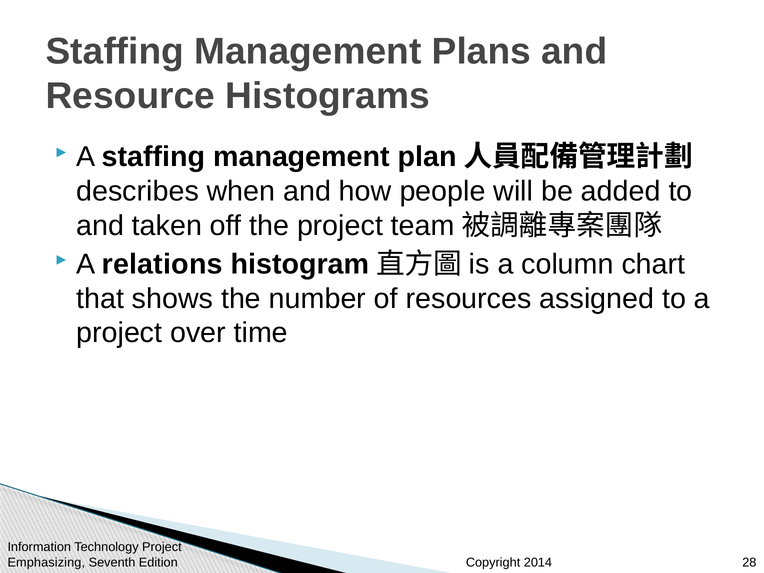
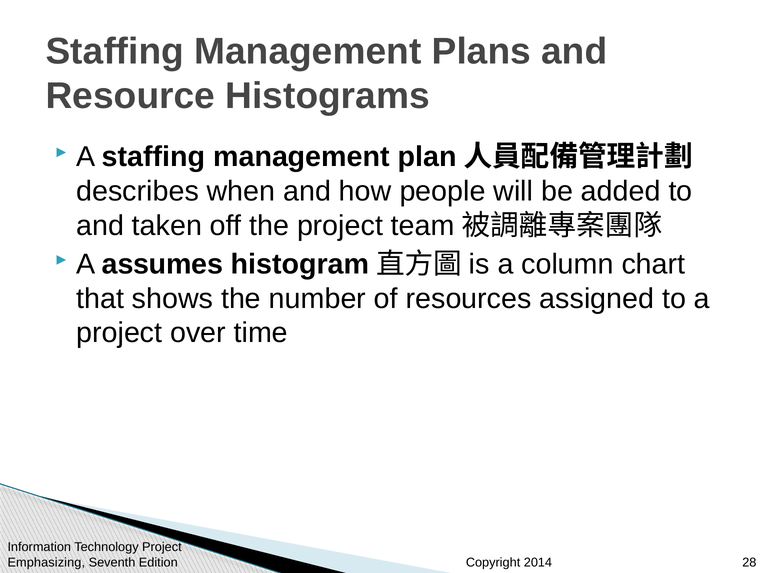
relations: relations -> assumes
